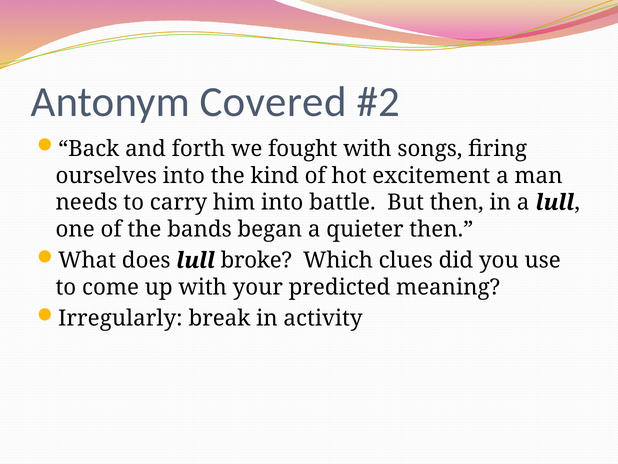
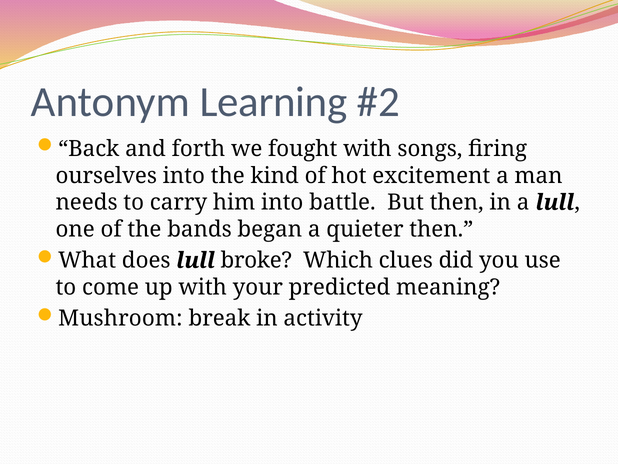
Covered: Covered -> Learning
Irregularly: Irregularly -> Mushroom
